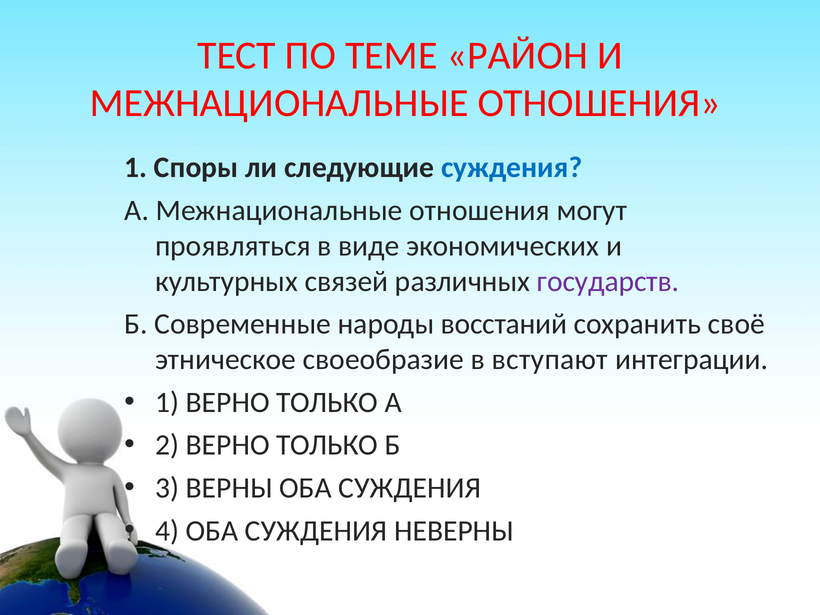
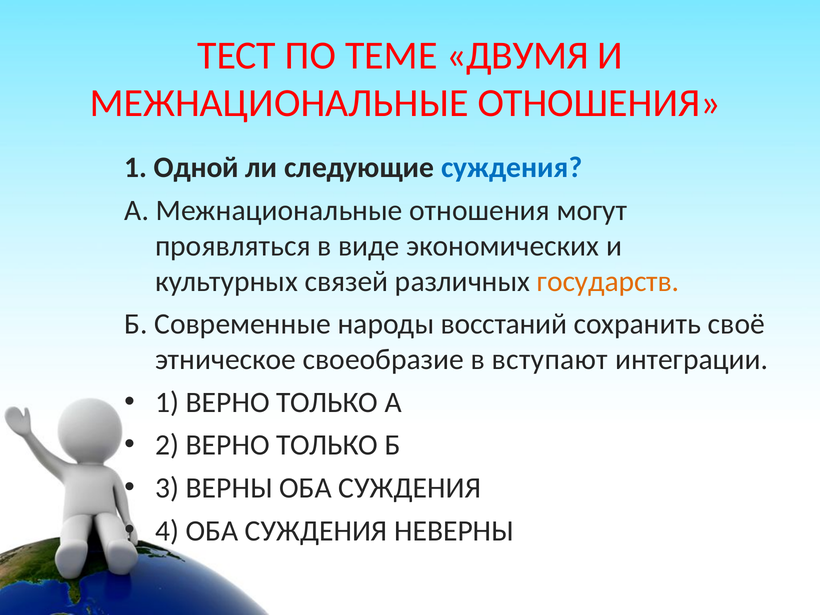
РАЙОН: РАЙОН -> ДВУМЯ
Споры: Споры -> Одной
государств colour: purple -> orange
